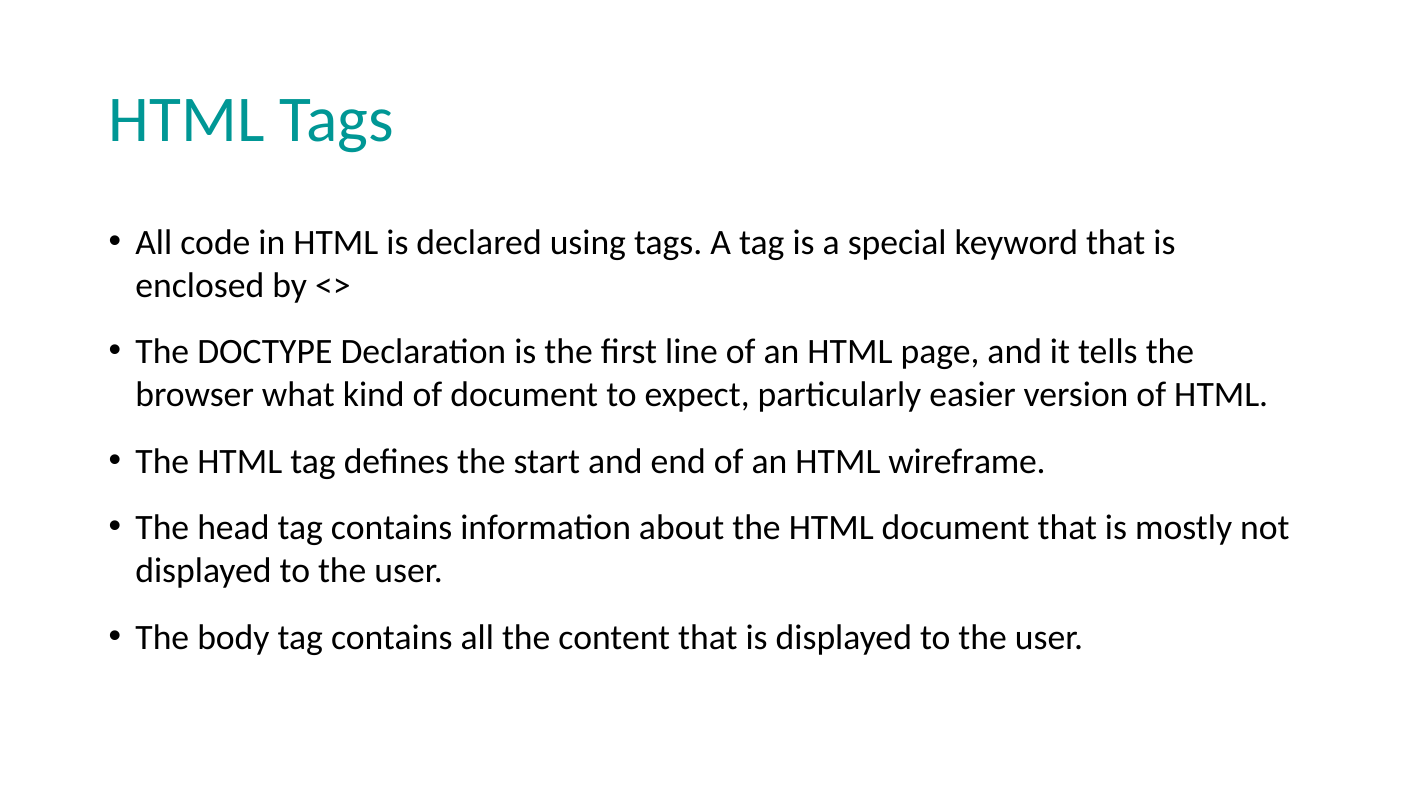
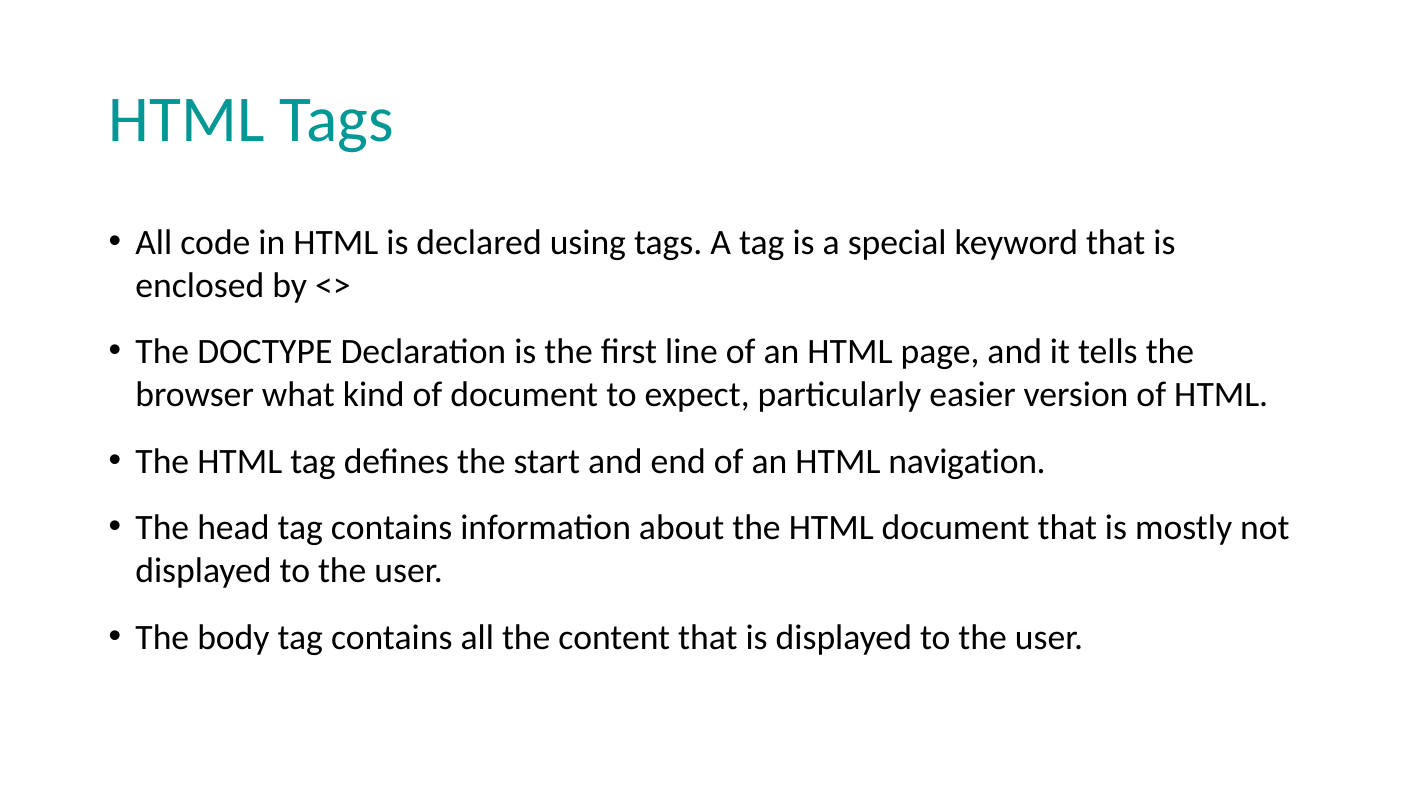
wireframe: wireframe -> navigation
